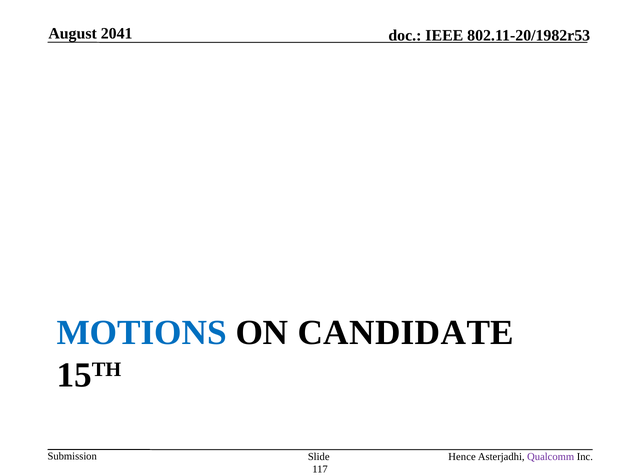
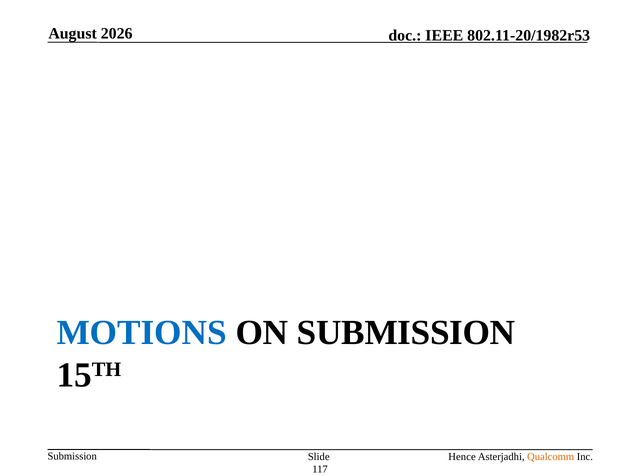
2041: 2041 -> 2026
ON CANDIDATE: CANDIDATE -> SUBMISSION
Qualcomm colour: purple -> orange
